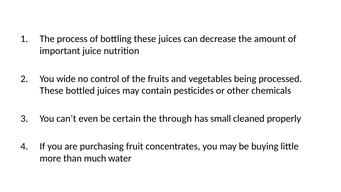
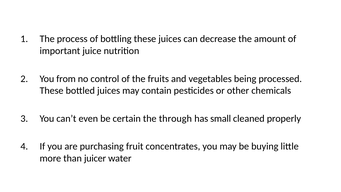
wide: wide -> from
much: much -> juicer
